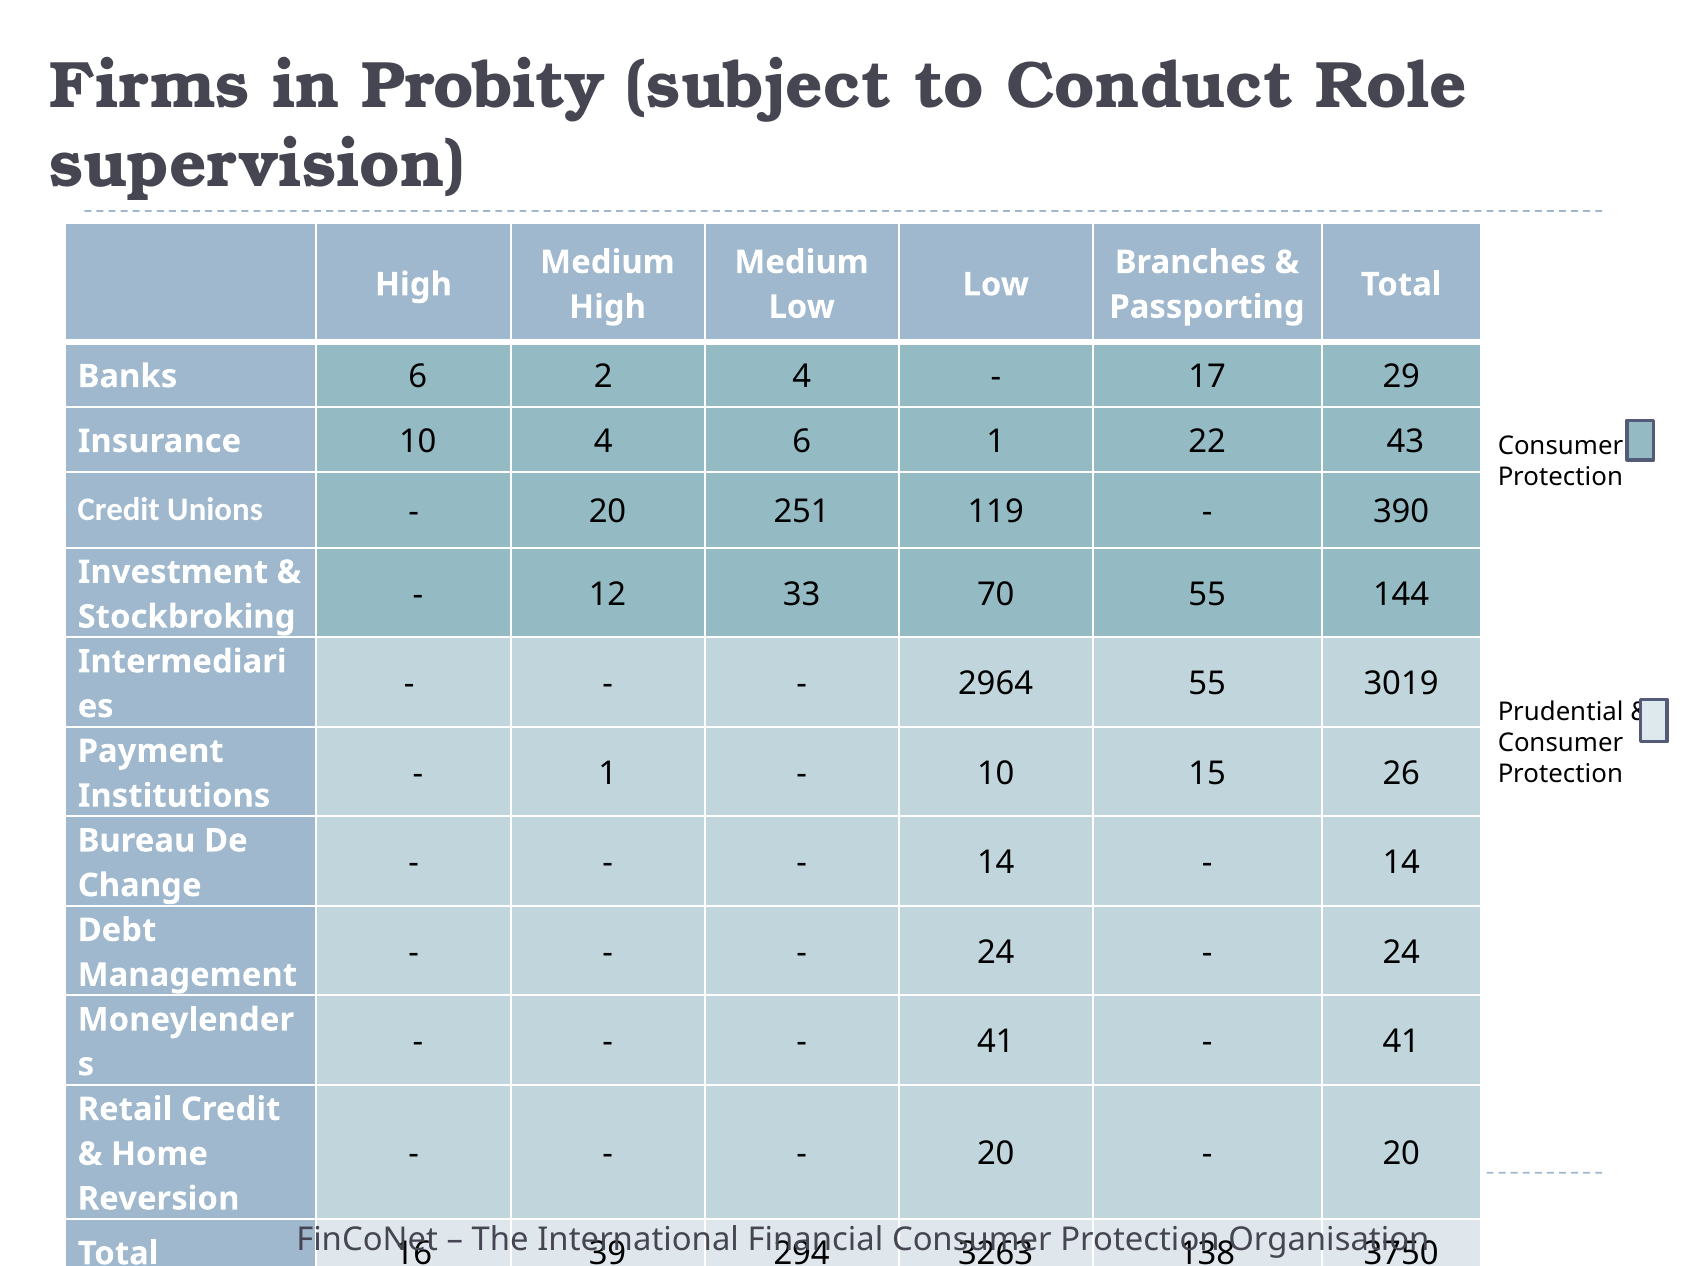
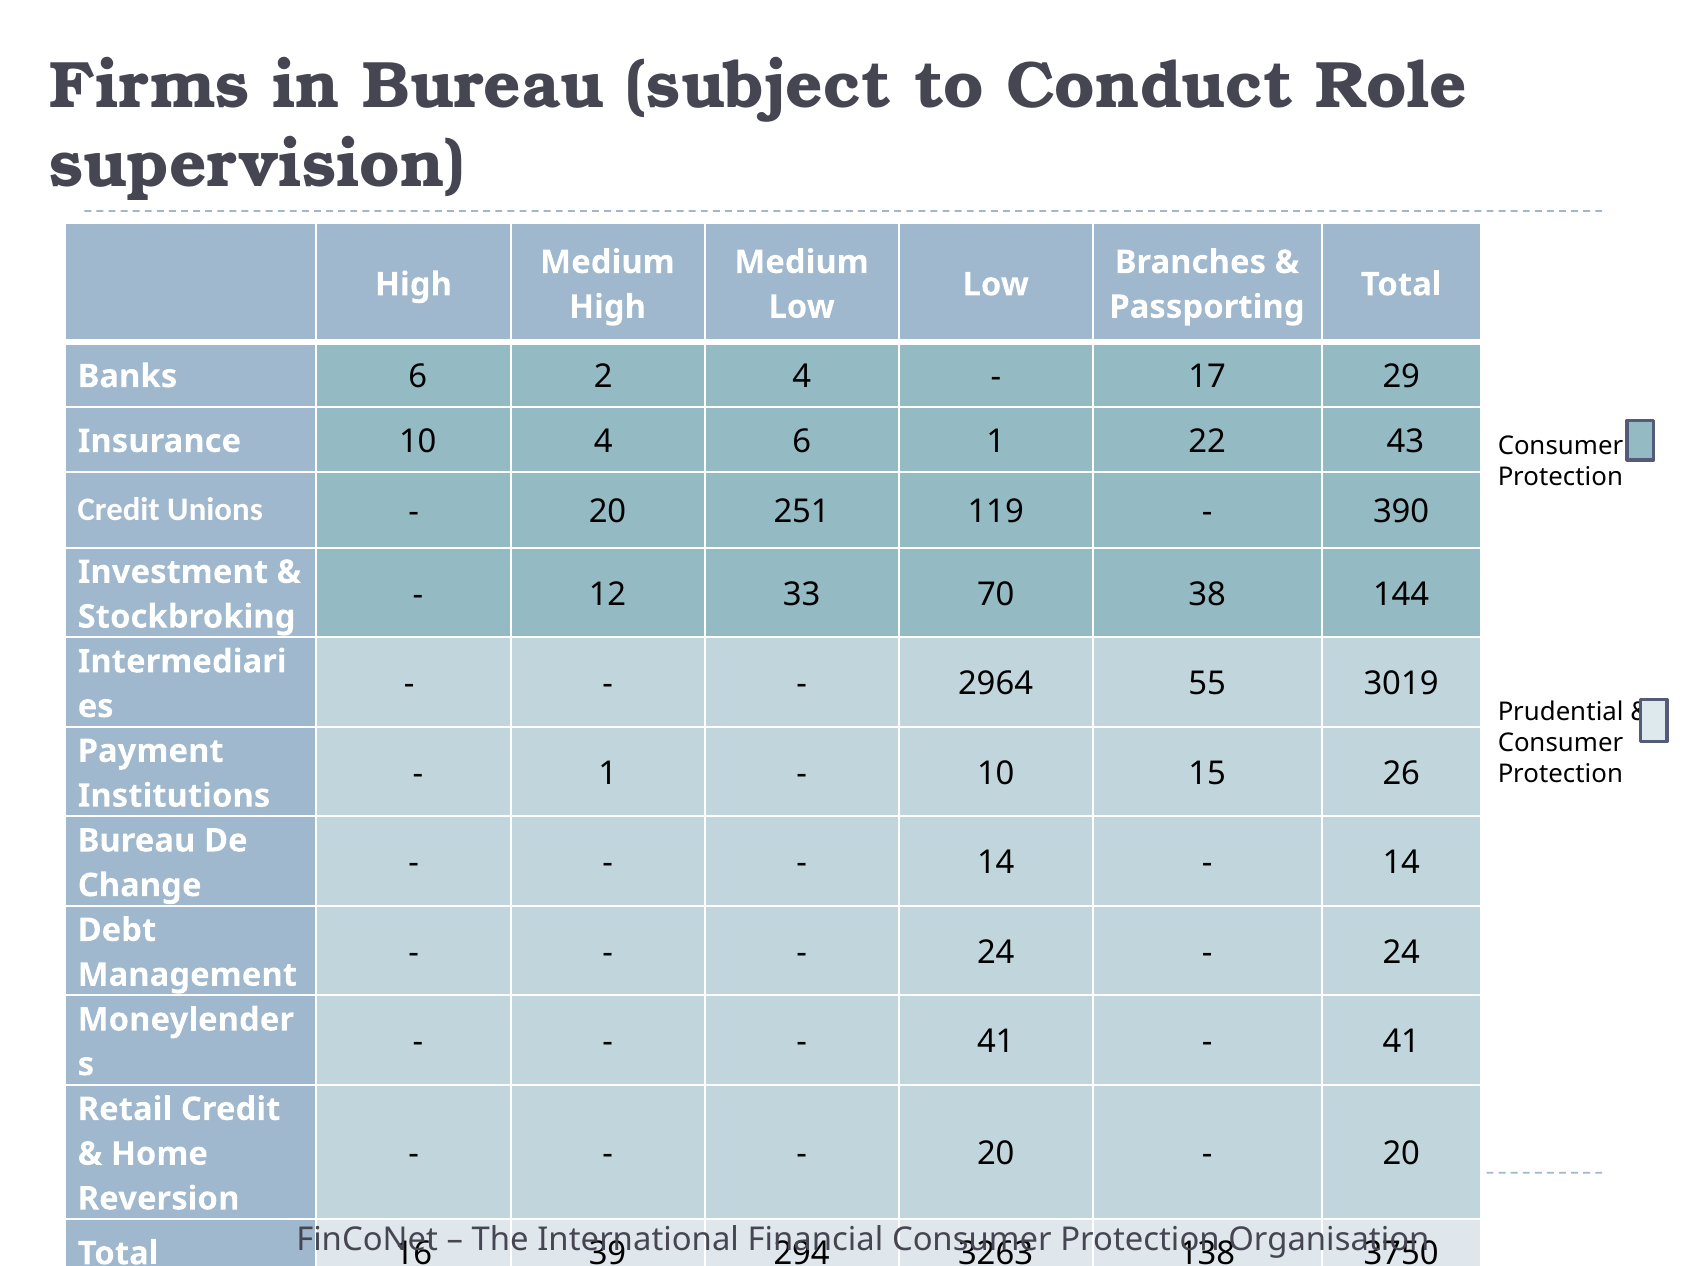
in Probity: Probity -> Bureau
70 55: 55 -> 38
